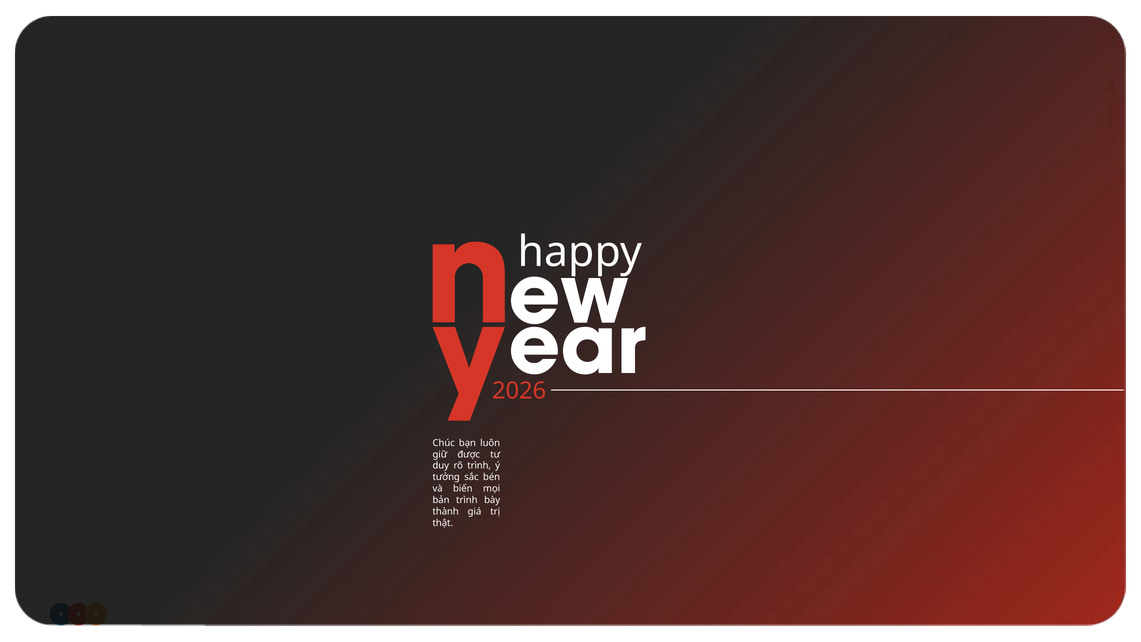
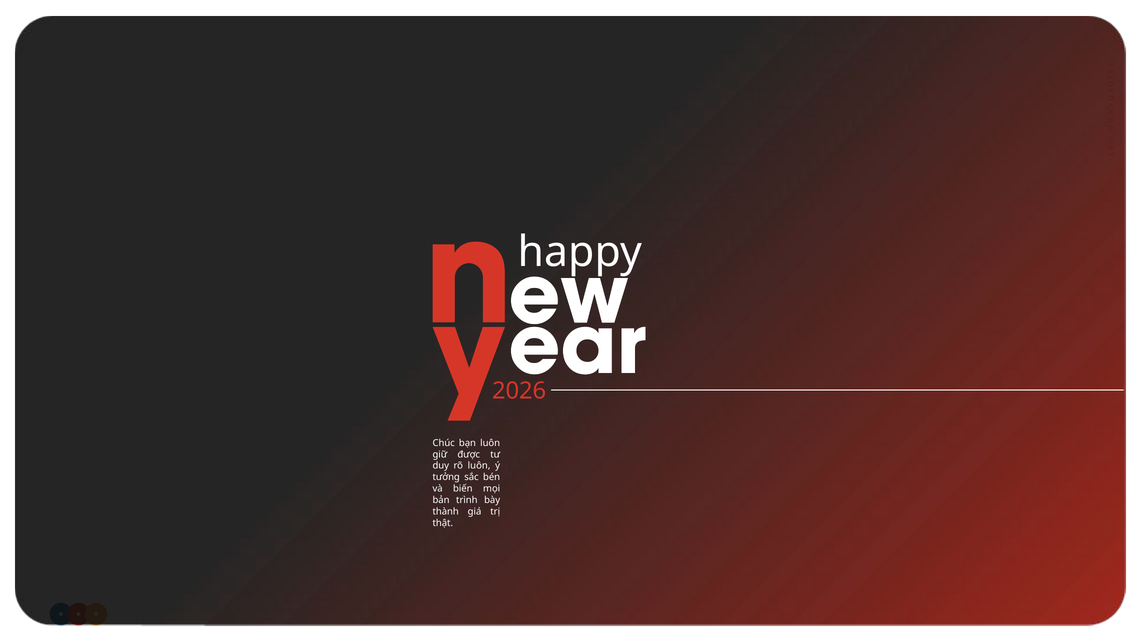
rõ trình: trình -> luôn
